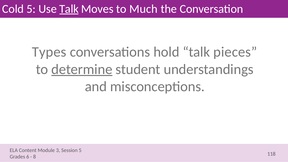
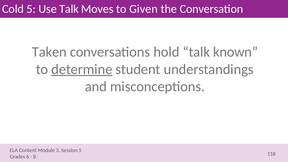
Talk at (69, 9) underline: present -> none
Much: Much -> Given
Types: Types -> Taken
pieces: pieces -> known
